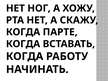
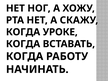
ПАРТЕ: ПАРТЕ -> УРОКЕ
